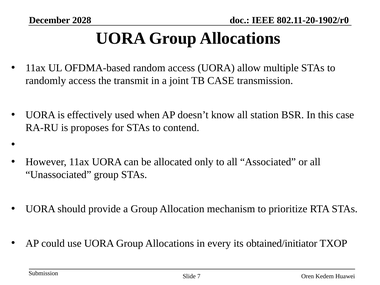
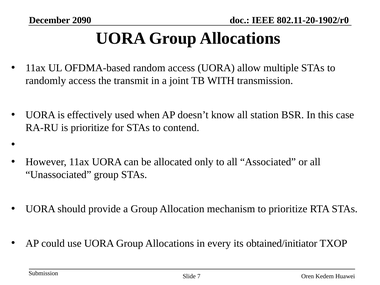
2028: 2028 -> 2090
TB CASE: CASE -> WITH
is proposes: proposes -> prioritize
